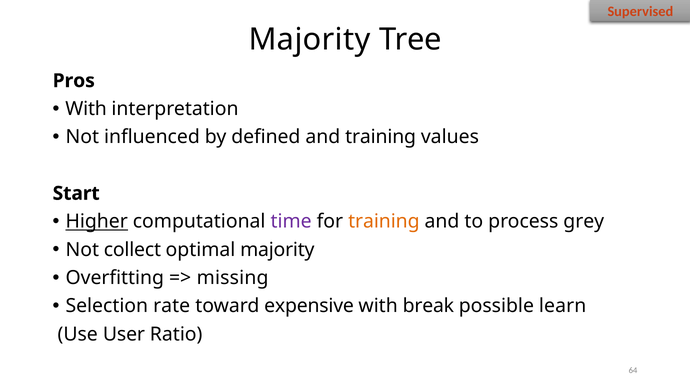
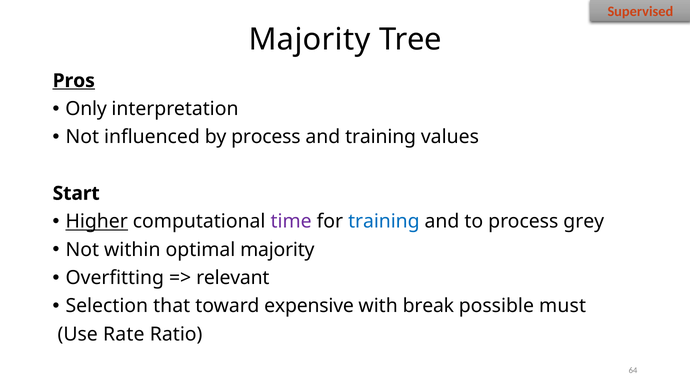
Pros underline: none -> present
With at (86, 109): With -> Only
by defined: defined -> process
training at (384, 222) colour: orange -> blue
collect: collect -> within
missing: missing -> relevant
rate: rate -> that
learn: learn -> must
User: User -> Rate
